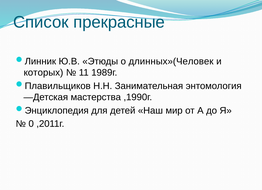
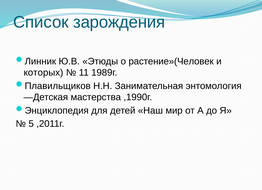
прекрасные: прекрасные -> зарождения
длинных»(Человек: длинных»(Человек -> растение»(Человек
0: 0 -> 5
